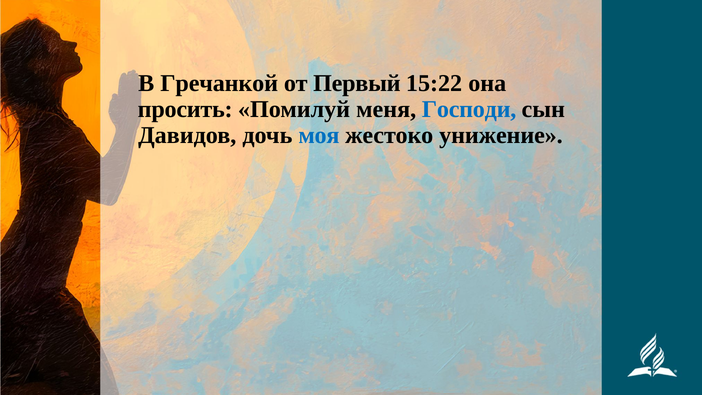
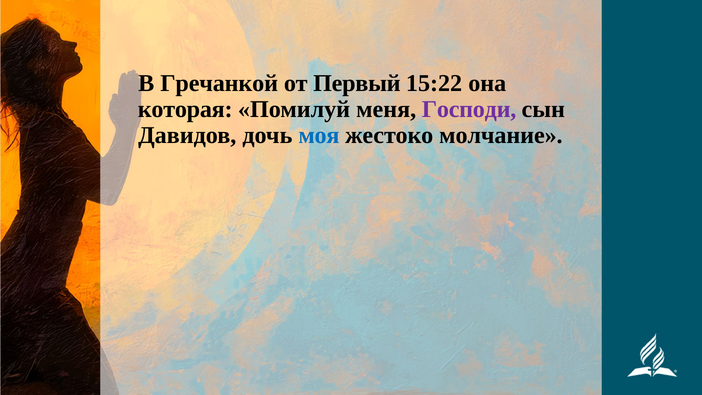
просить: просить -> которая
Господи colour: blue -> purple
унижение: унижение -> молчание
